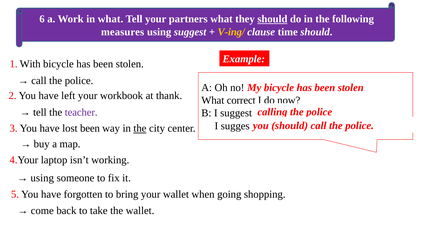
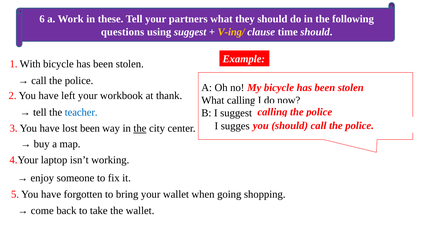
in what: what -> these
should at (272, 19) underline: present -> none
measures: measures -> questions
What correct: correct -> calling
teacher colour: purple -> blue
using at (42, 178): using -> enjoy
